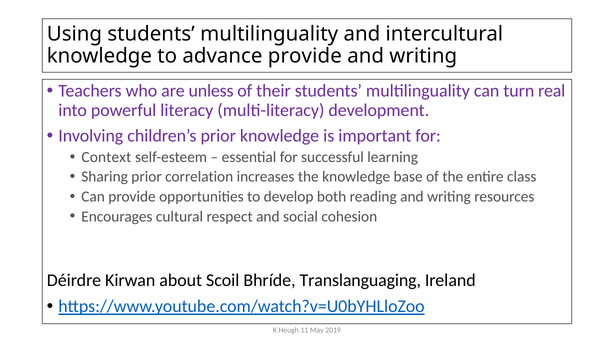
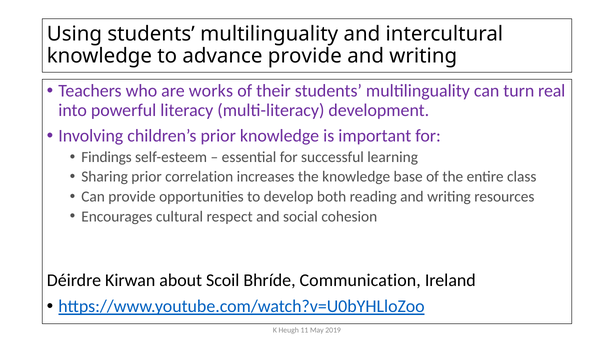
unless: unless -> works
Context: Context -> Findings
Translanguaging: Translanguaging -> Communication
